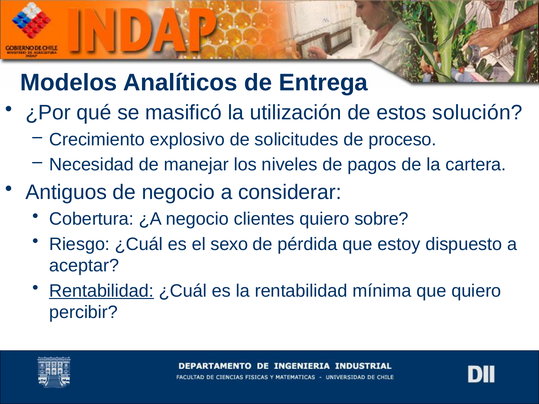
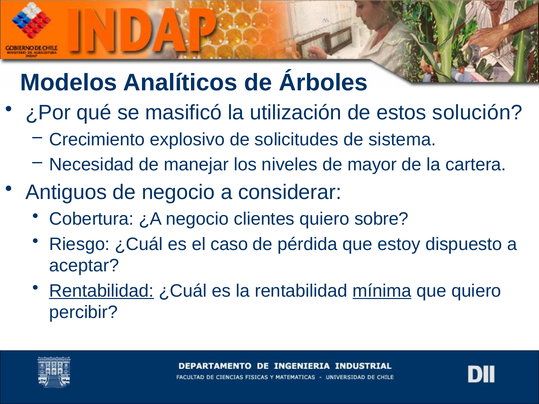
Entrega: Entrega -> Árboles
proceso: proceso -> sistema
pagos: pagos -> mayor
sexo: sexo -> caso
mínima underline: none -> present
